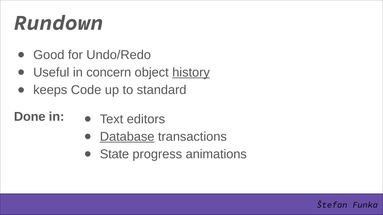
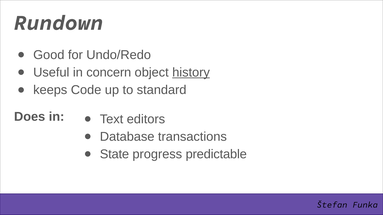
Done: Done -> Does
Database underline: present -> none
animations: animations -> predictable
